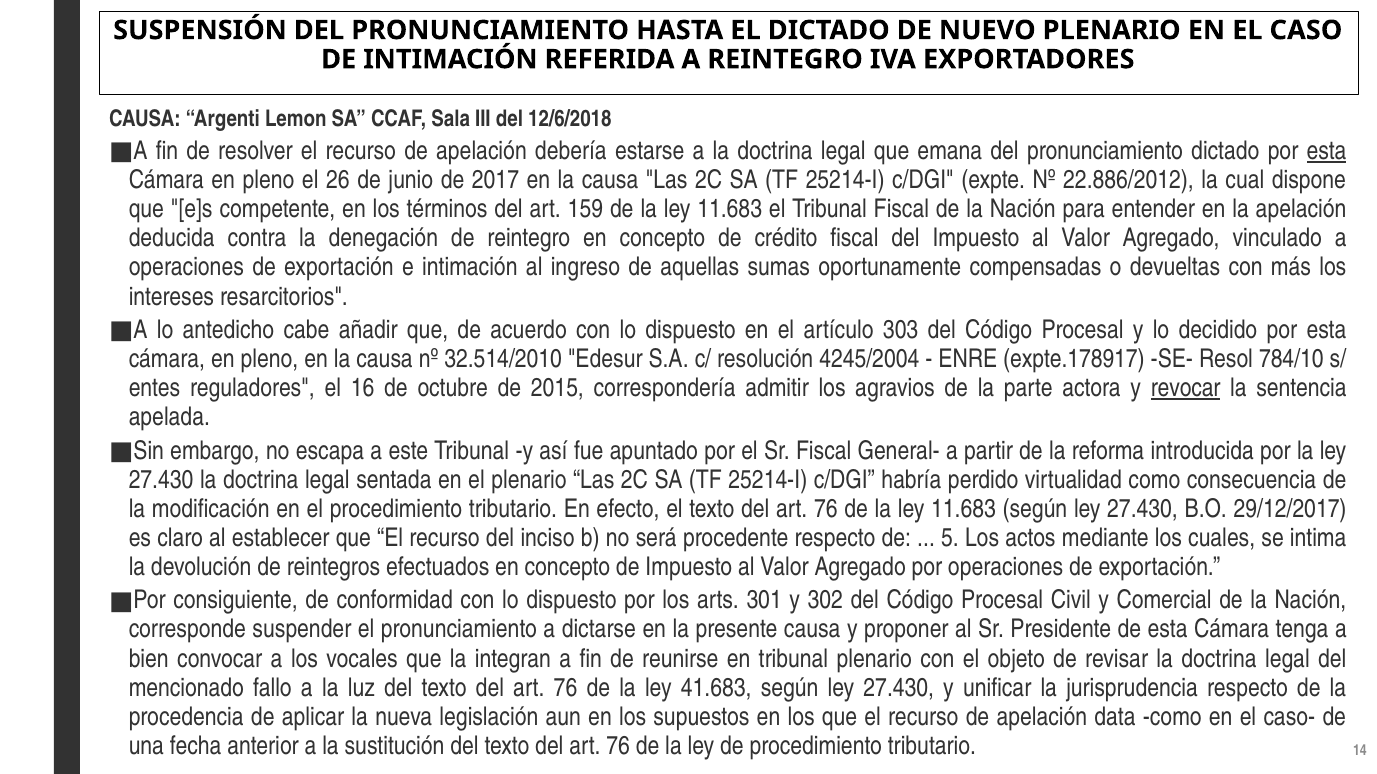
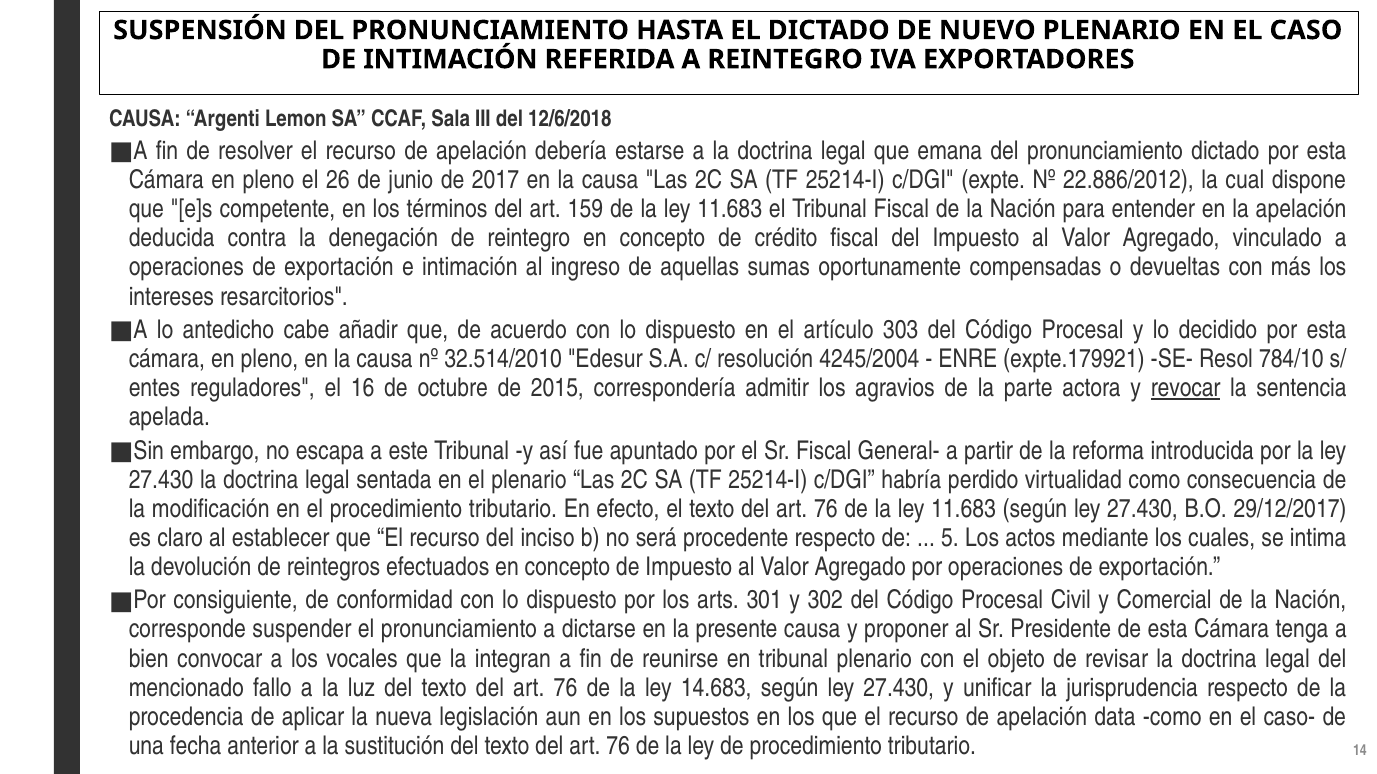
esta at (1326, 151) underline: present -> none
expte.178917: expte.178917 -> expte.179921
41.683: 41.683 -> 14.683
